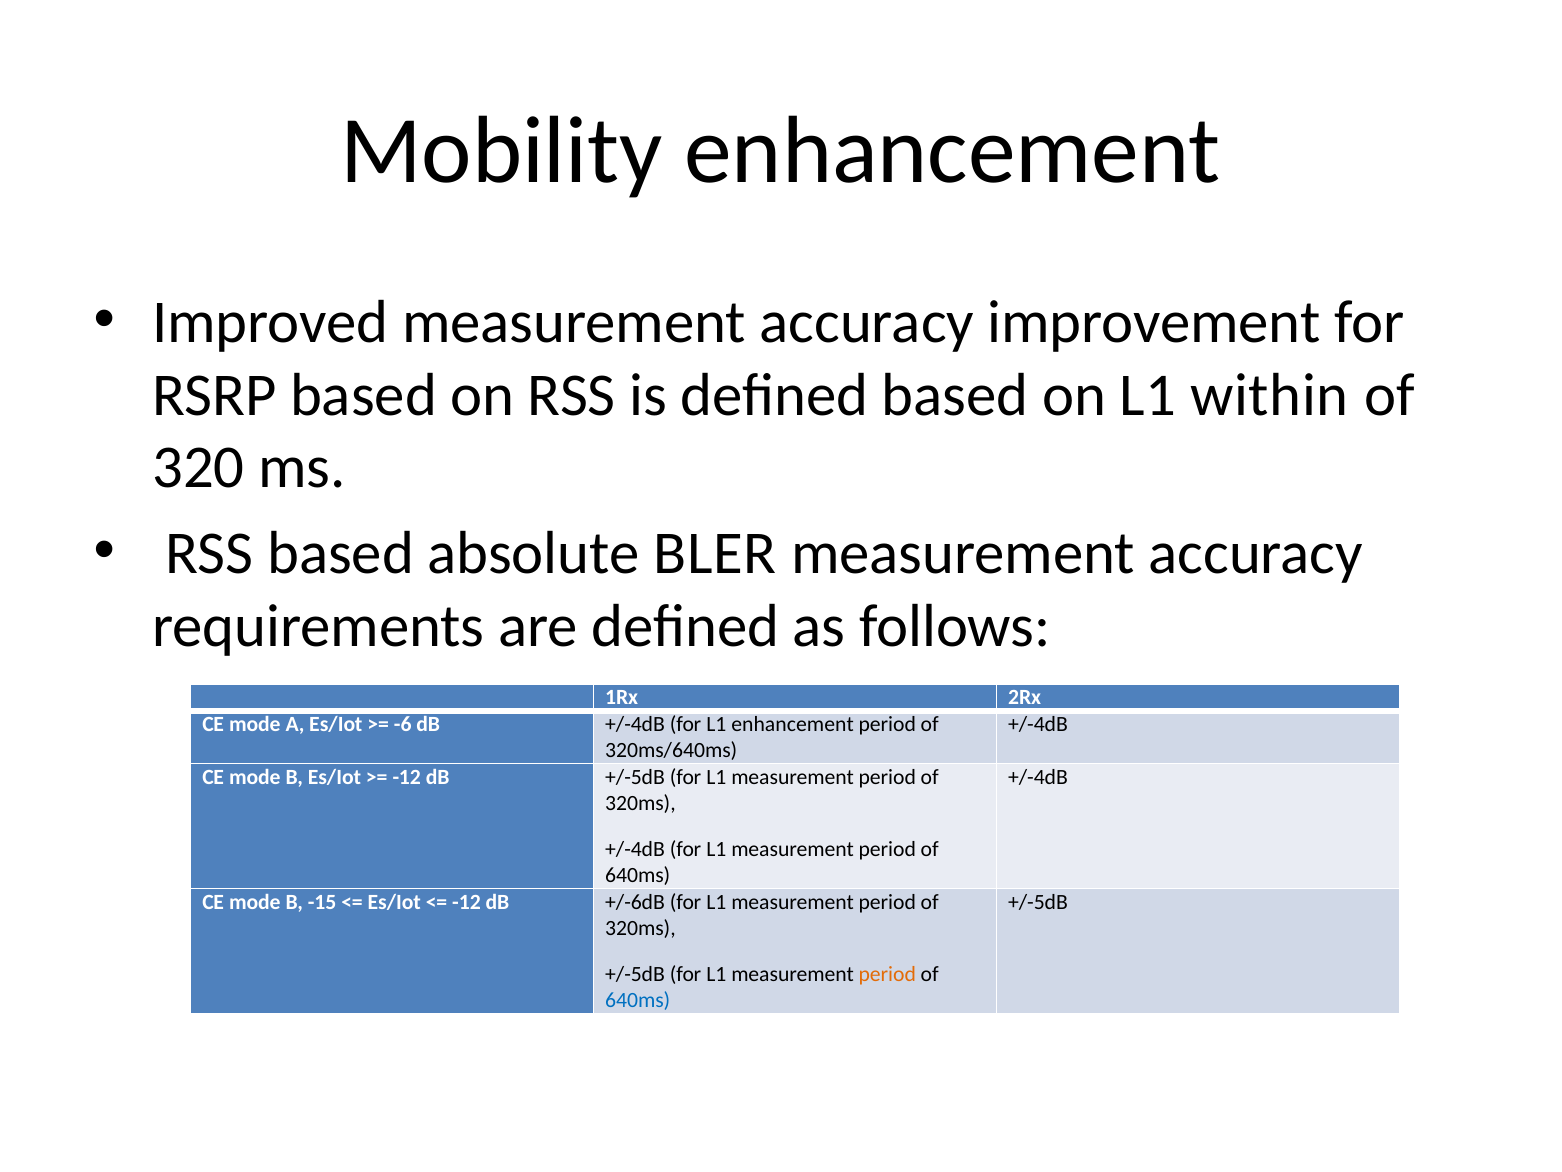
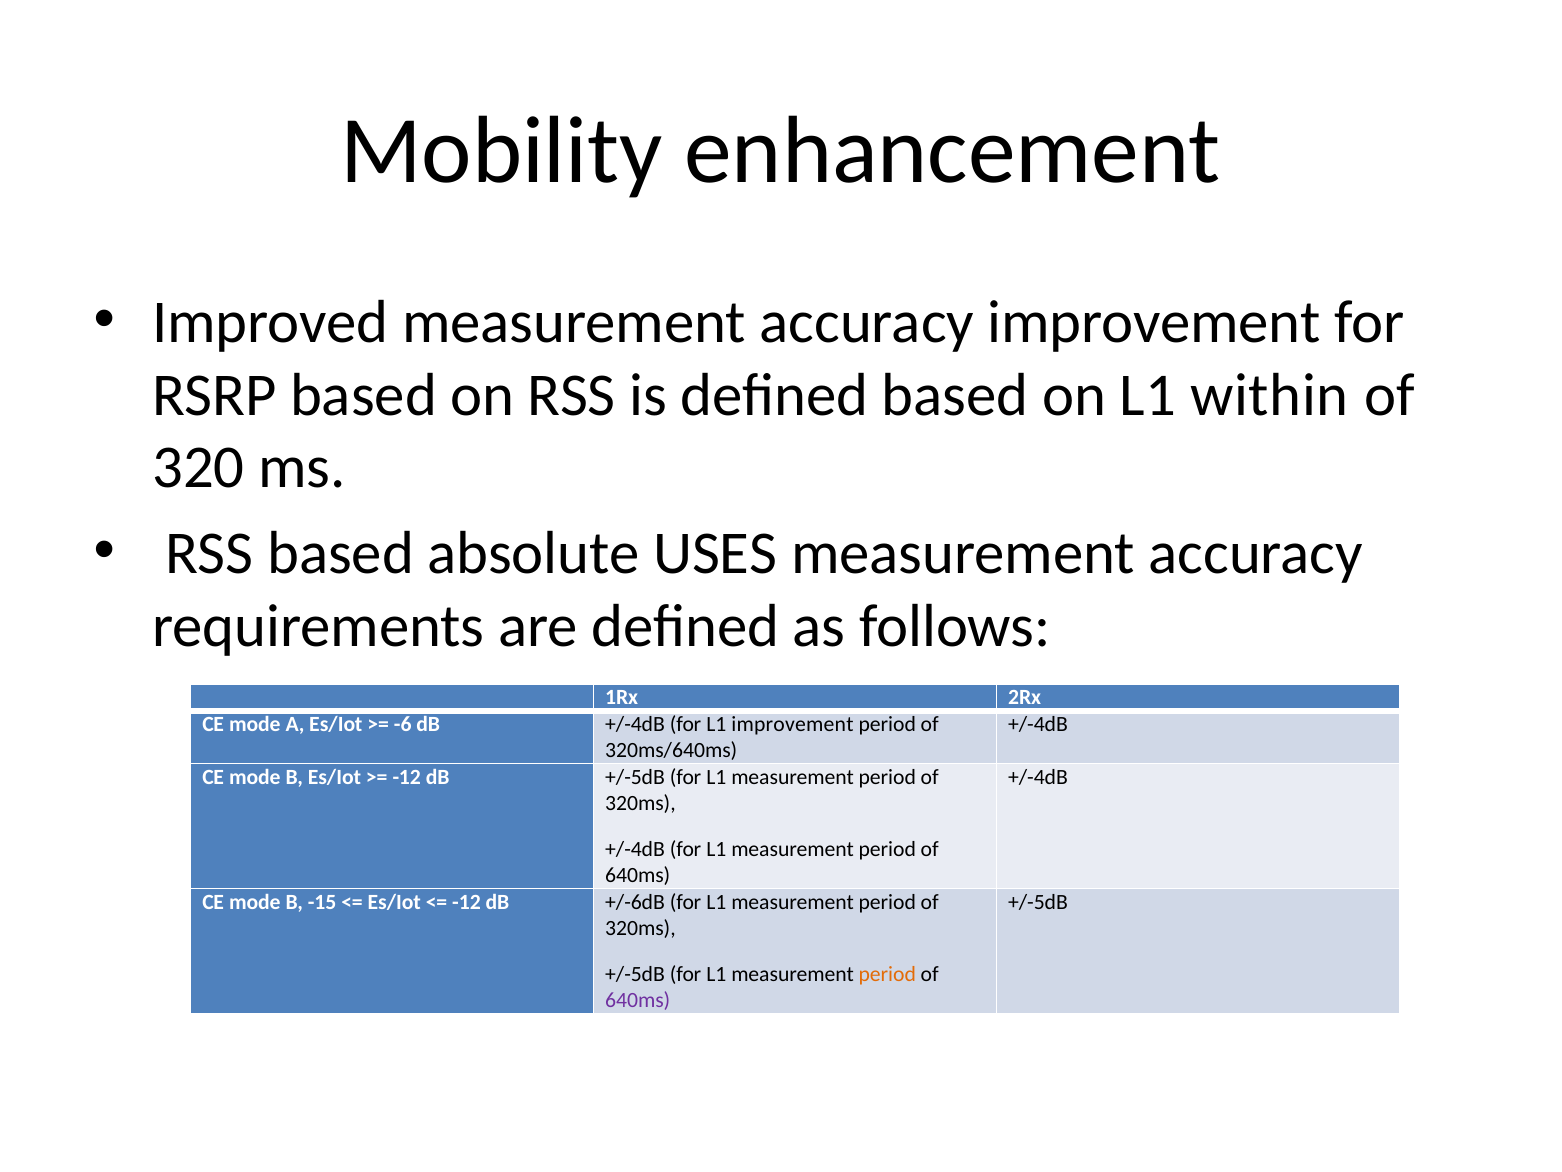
BLER: BLER -> USES
L1 enhancement: enhancement -> improvement
640ms at (638, 1000) colour: blue -> purple
